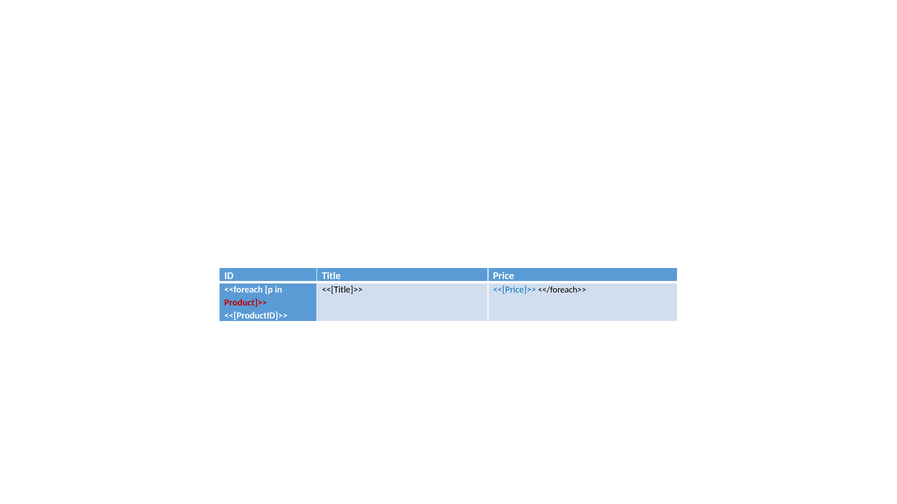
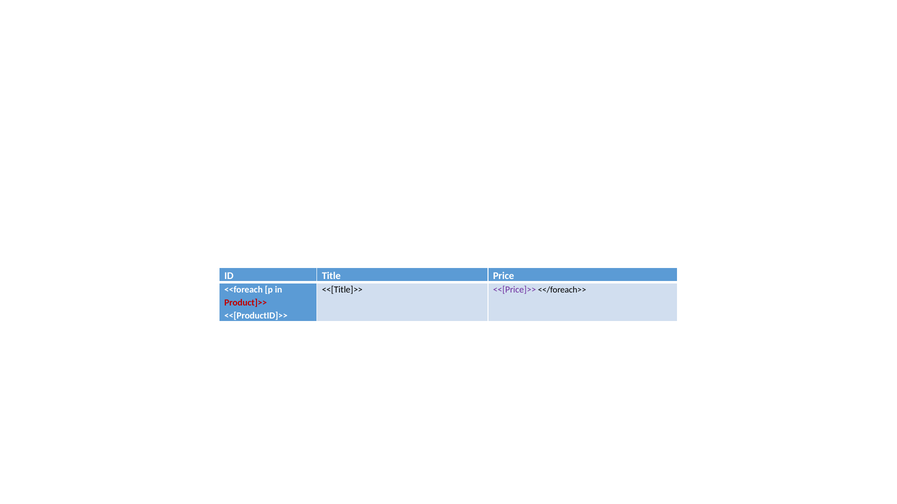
<<[Price]>> colour: blue -> purple
